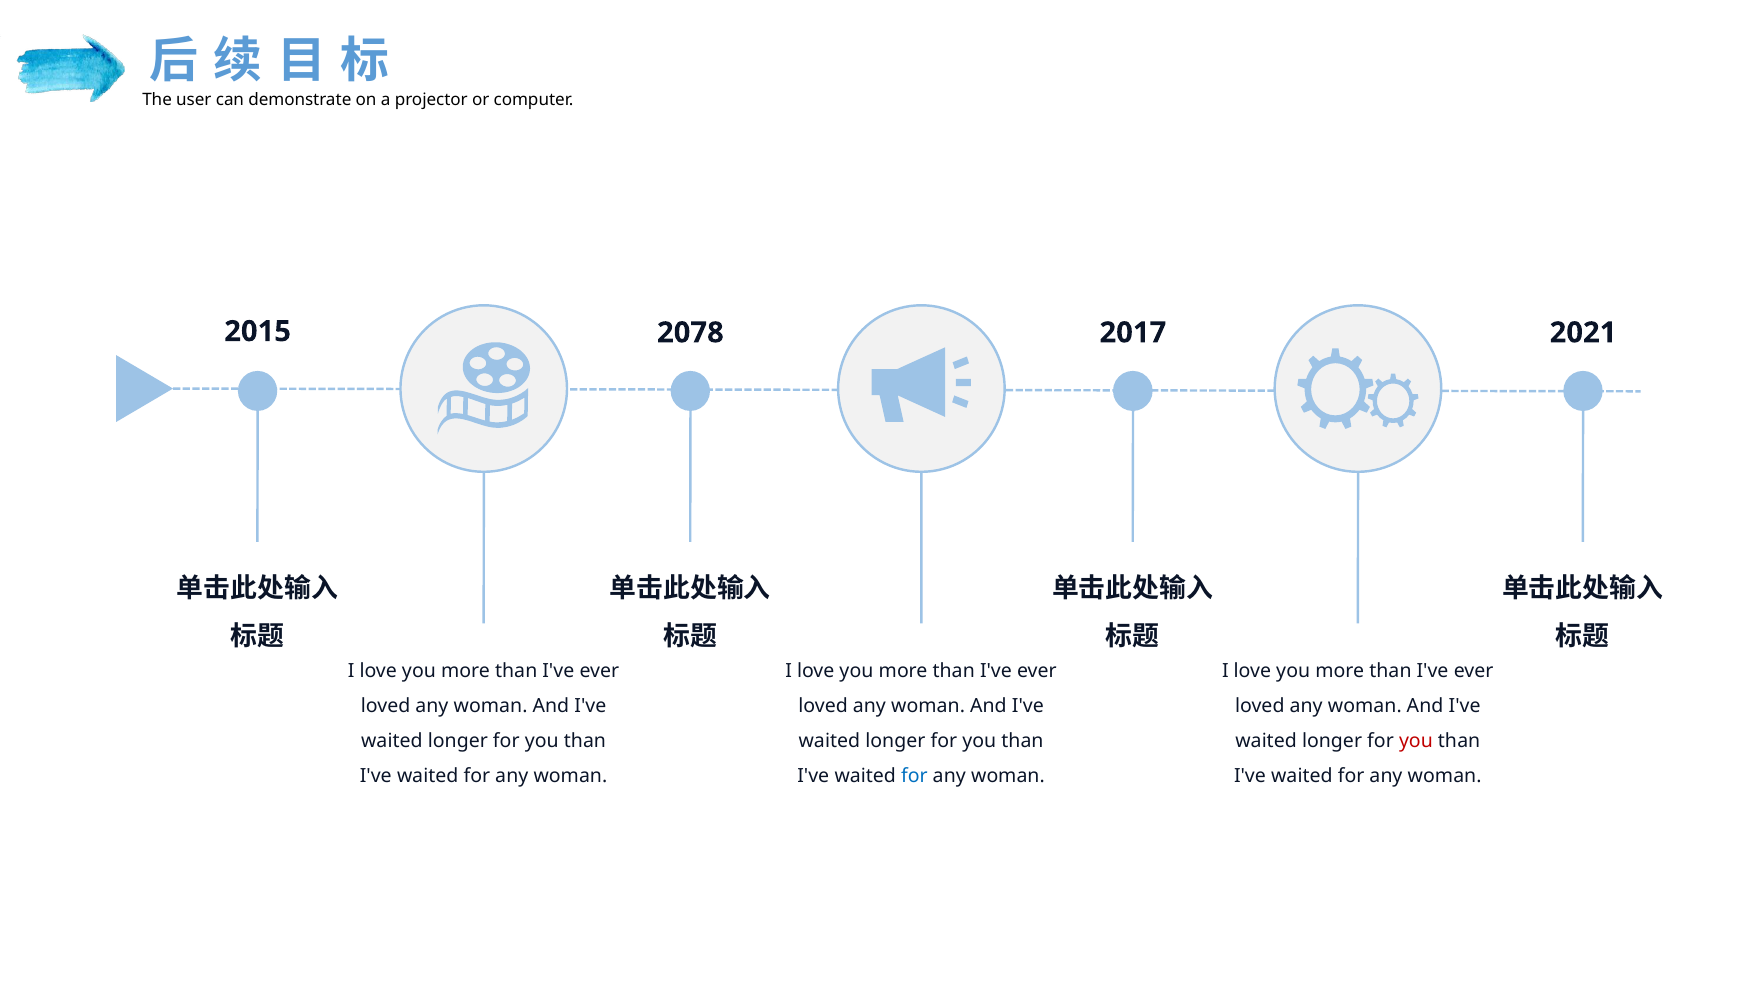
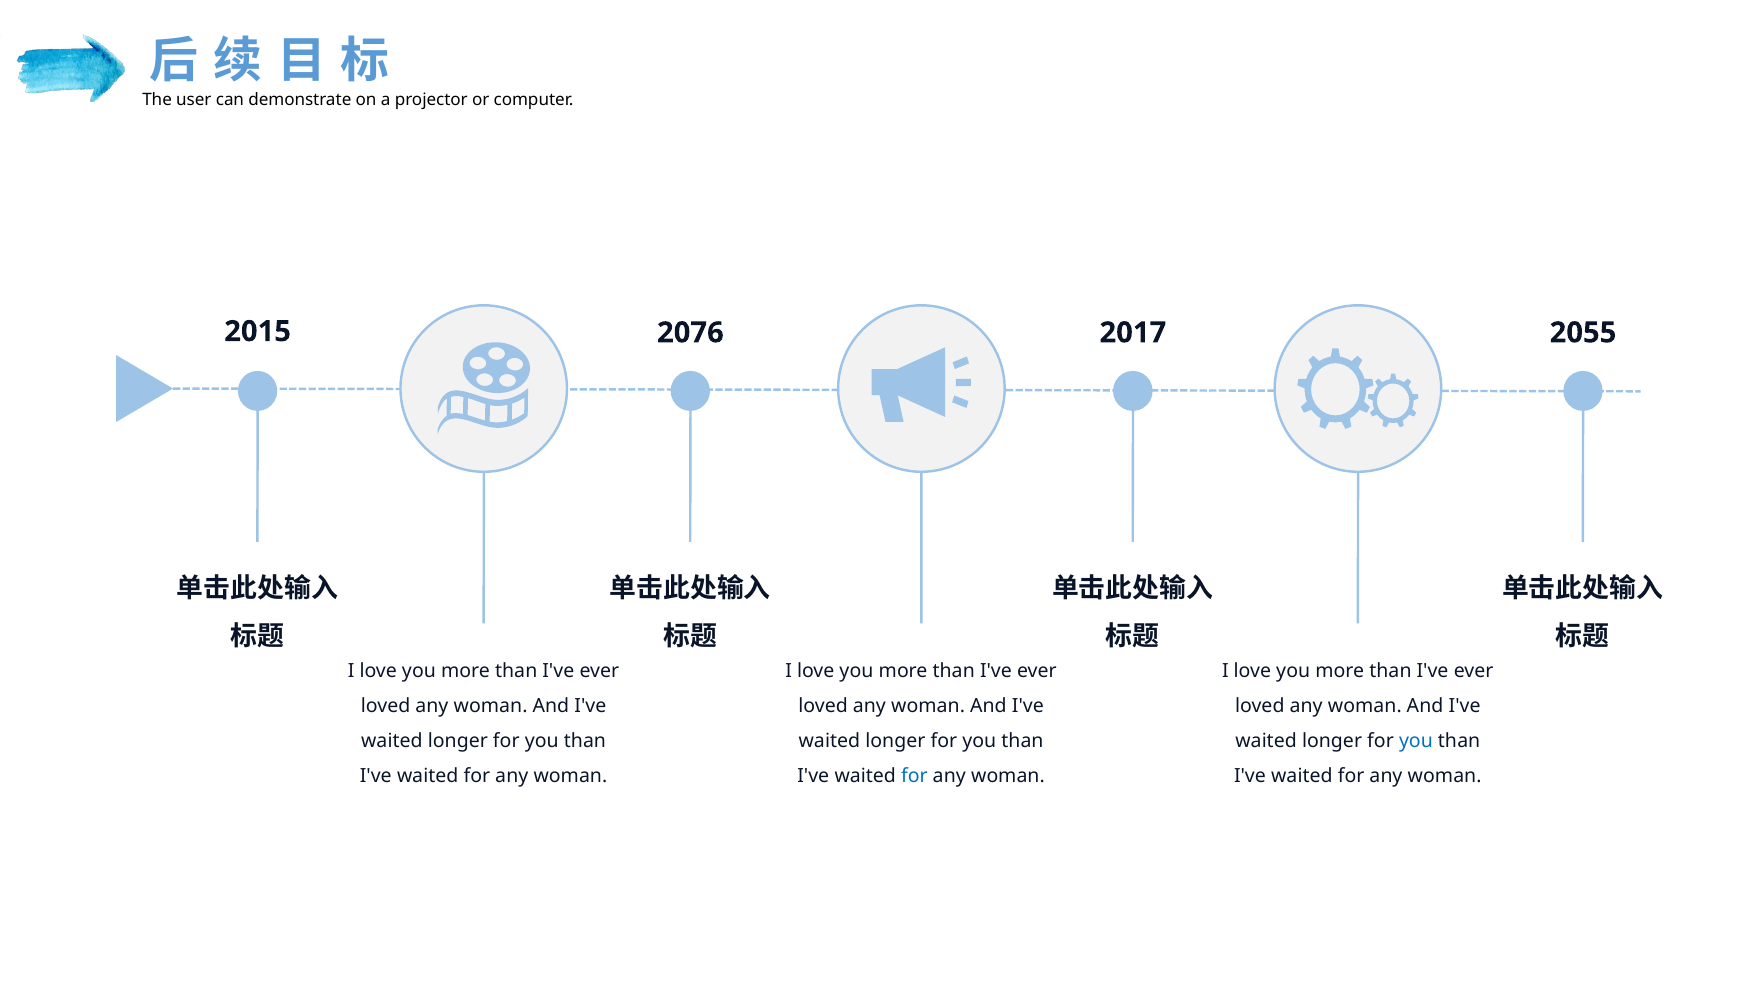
2078: 2078 -> 2076
2021: 2021 -> 2055
you at (1416, 741) colour: red -> blue
